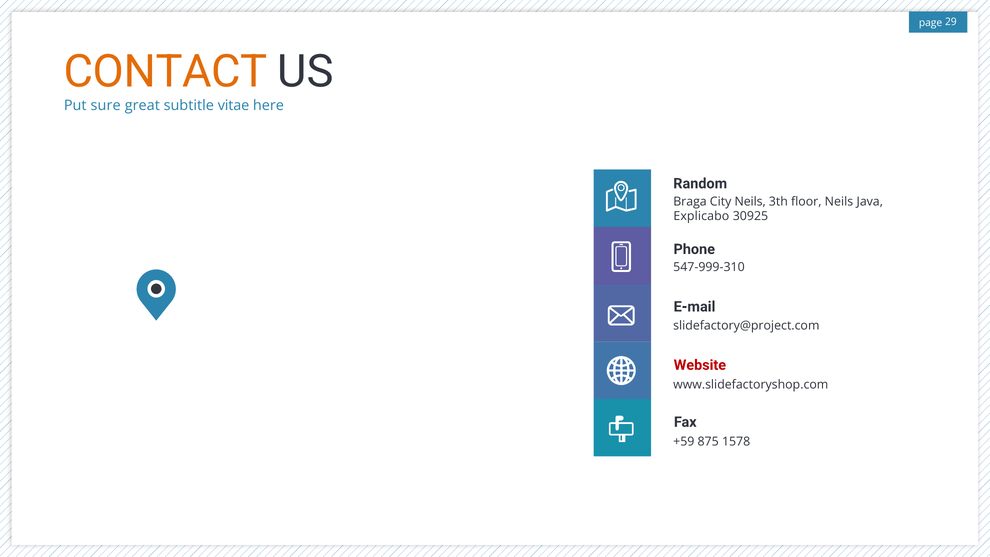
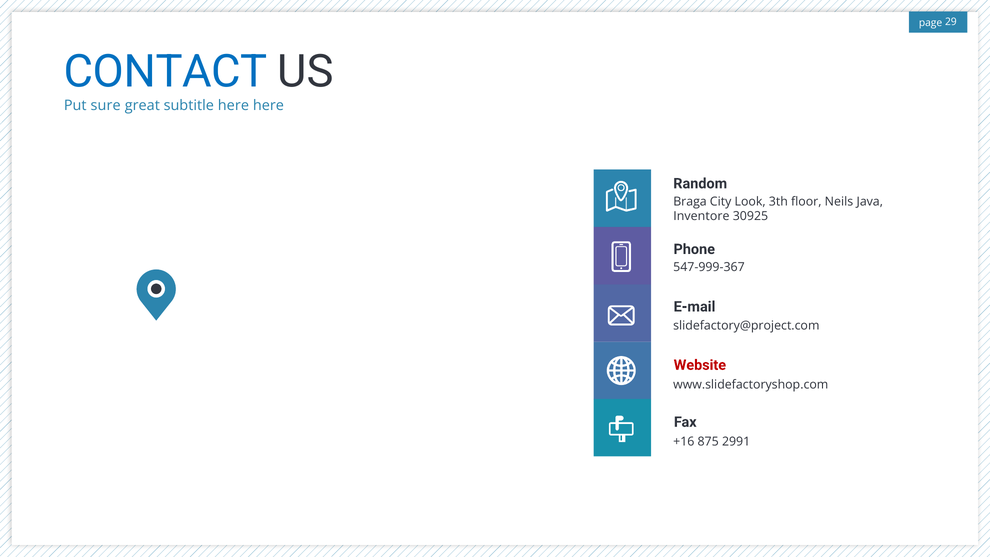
CONTACT colour: orange -> blue
subtitle vitae: vitae -> here
City Neils: Neils -> Look
Explicabo: Explicabo -> Inventore
547-999-310: 547-999-310 -> 547-999-367
+59: +59 -> +16
1578: 1578 -> 2991
